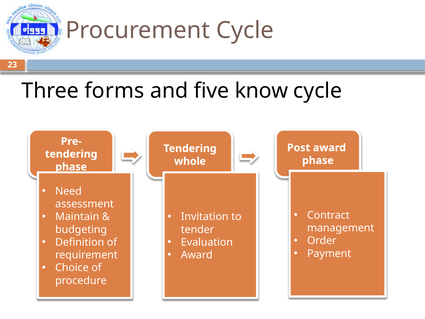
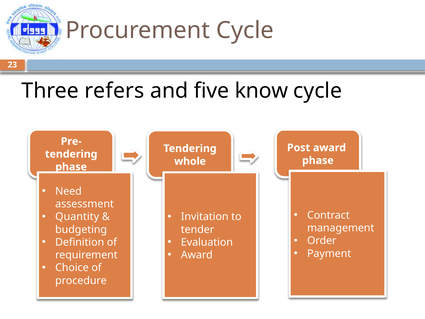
forms: forms -> refers
Maintain: Maintain -> Quantity
